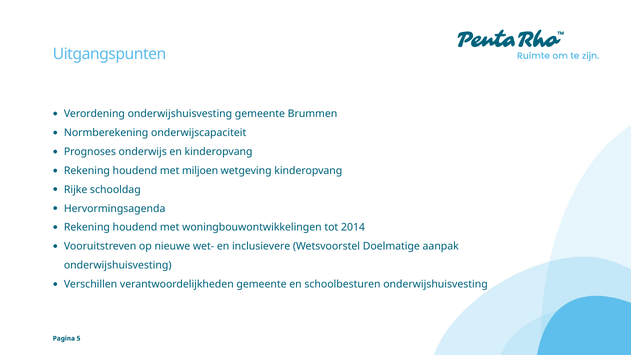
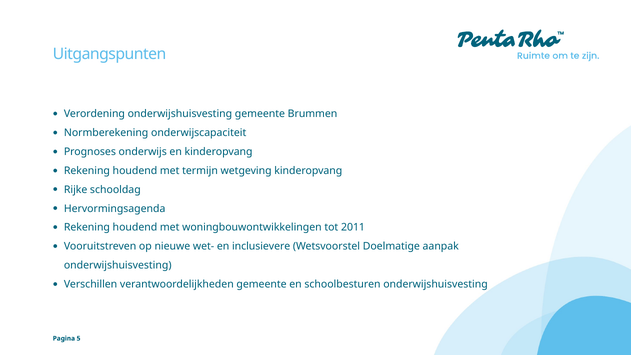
miljoen: miljoen -> termijn
2014: 2014 -> 2011
